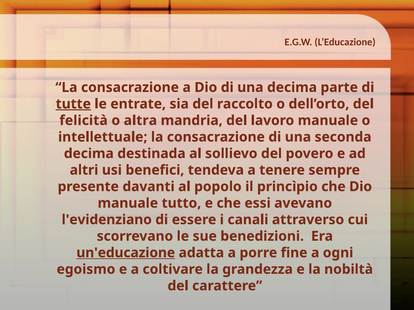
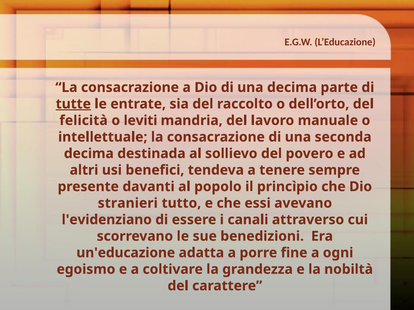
altra: altra -> leviti
manuale at (128, 203): manuale -> stranieri
un'educazione underline: present -> none
